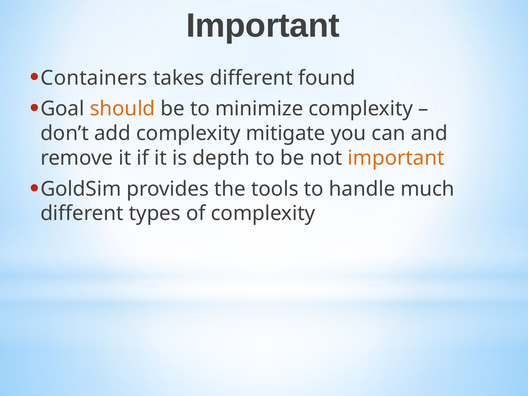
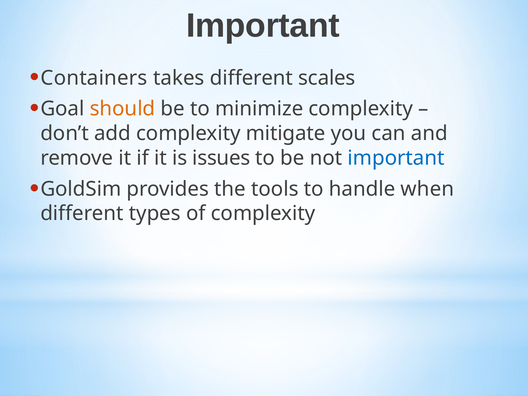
found: found -> scales
depth: depth -> issues
important at (396, 158) colour: orange -> blue
much: much -> when
